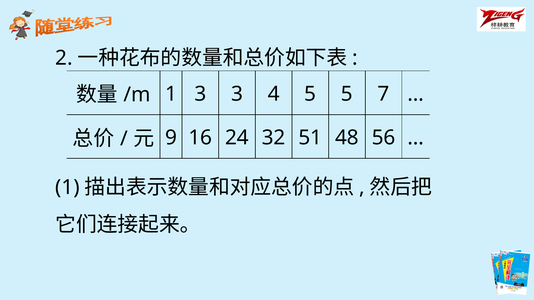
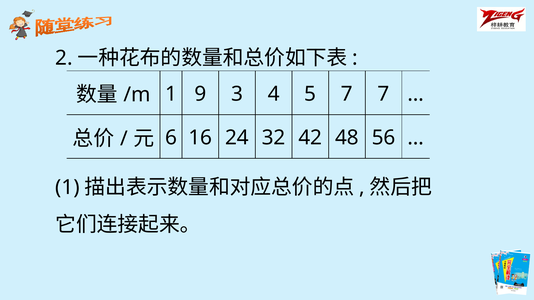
1 3: 3 -> 9
5 5: 5 -> 7
9: 9 -> 6
51: 51 -> 42
